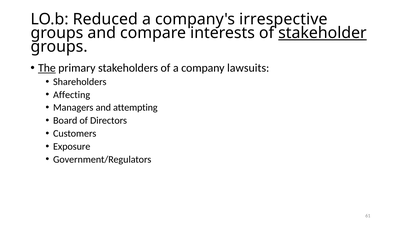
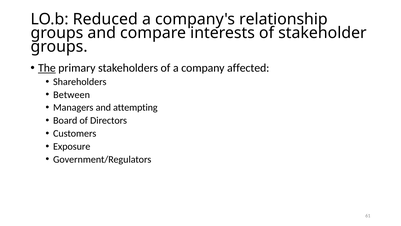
irrespective: irrespective -> relationship
stakeholder underline: present -> none
lawsuits: lawsuits -> affected
Affecting: Affecting -> Between
